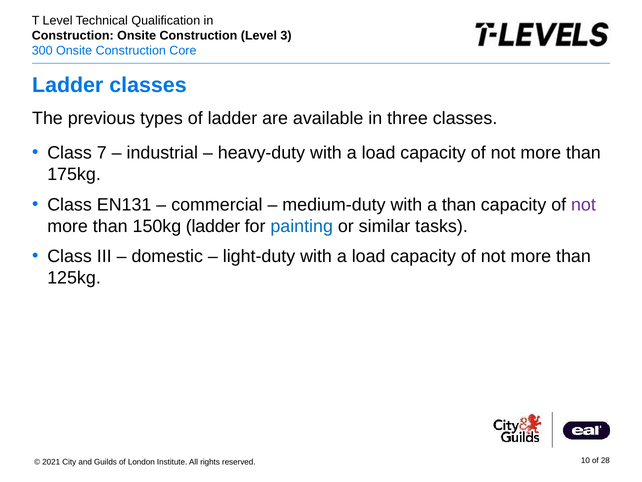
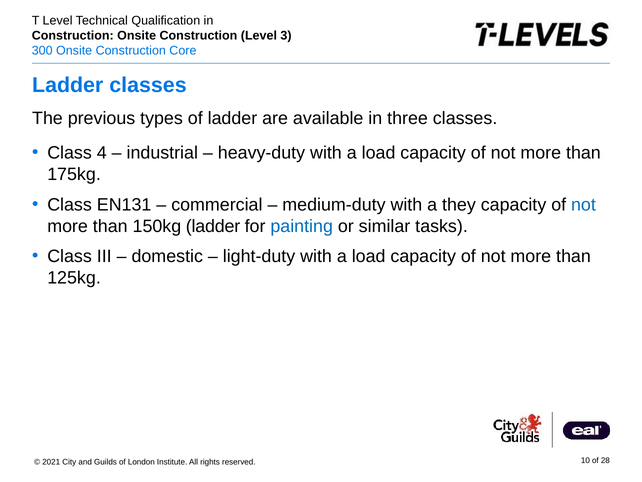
7: 7 -> 4
a than: than -> they
not at (583, 205) colour: purple -> blue
